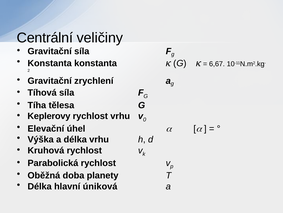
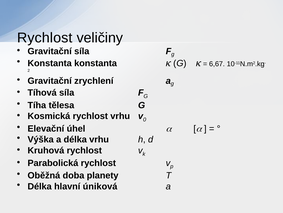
Centrální at (45, 38): Centrální -> Rychlost
Keplerovy: Keplerovy -> Kosmická
